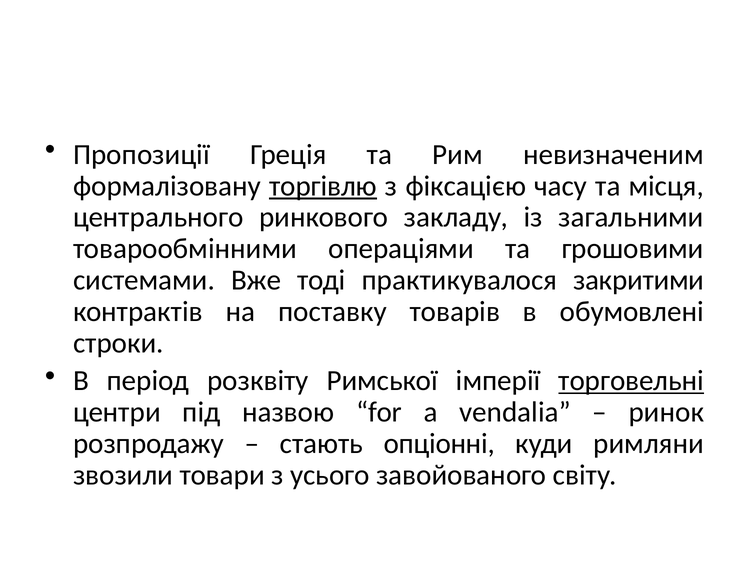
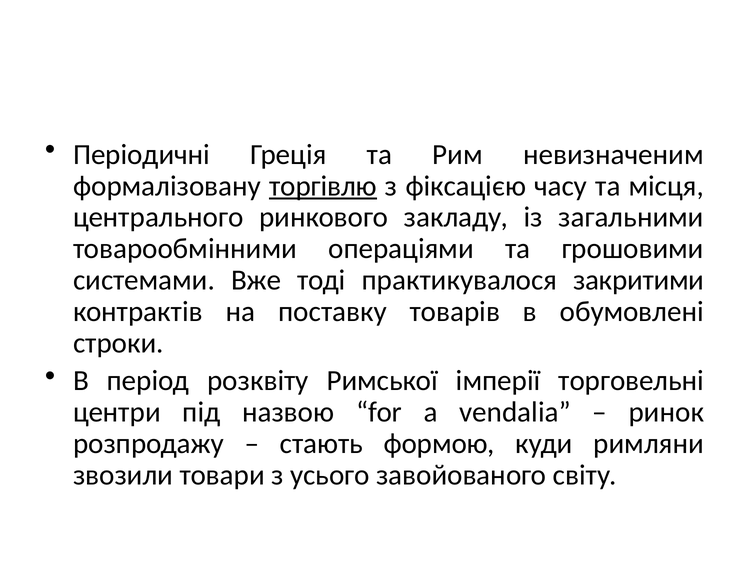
Пропозиції: Пропозиції -> Періодичні
торговельні underline: present -> none
опціонні: опціонні -> формою
